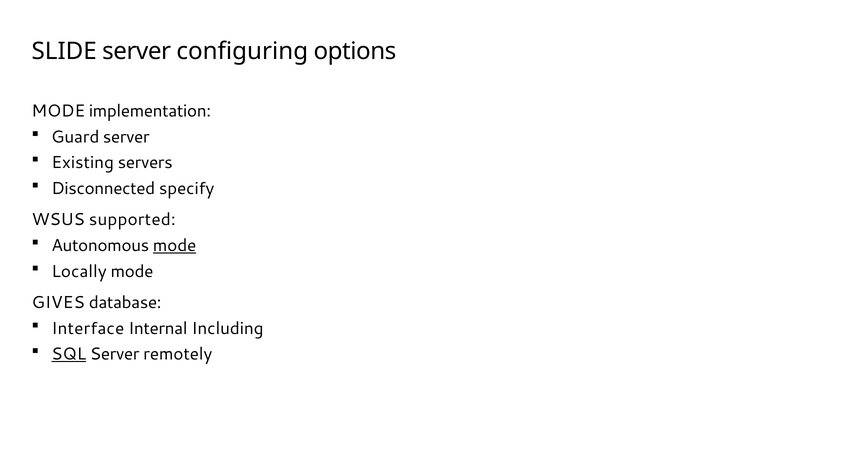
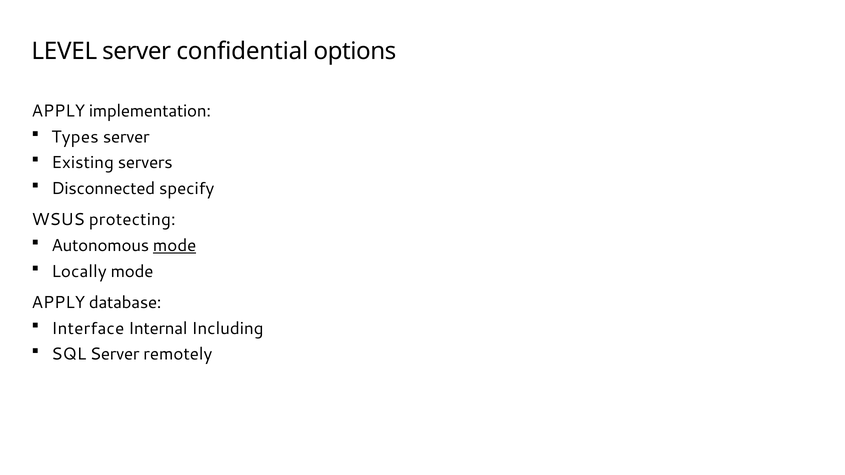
SLIDE: SLIDE -> LEVEL
configuring: configuring -> confidential
MODE at (58, 111): MODE -> APPLY
Guard: Guard -> Types
supported: supported -> protecting
GIVES at (58, 303): GIVES -> APPLY
SQL underline: present -> none
